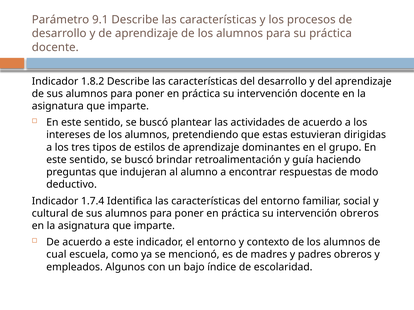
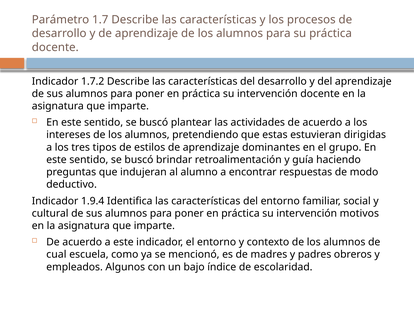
9.1: 9.1 -> 1.7
1.8.2: 1.8.2 -> 1.7.2
1.7.4: 1.7.4 -> 1.9.4
intervención obreros: obreros -> motivos
